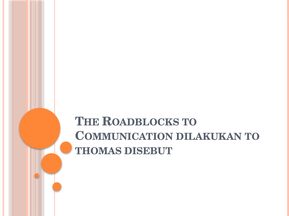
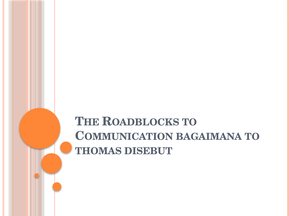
DILAKUKAN: DILAKUKAN -> BAGAIMANA
